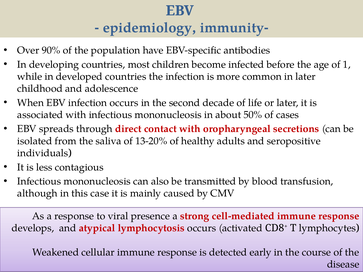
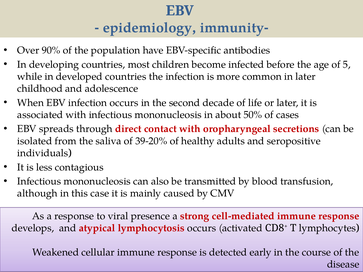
1: 1 -> 5
13-20%: 13-20% -> 39-20%
